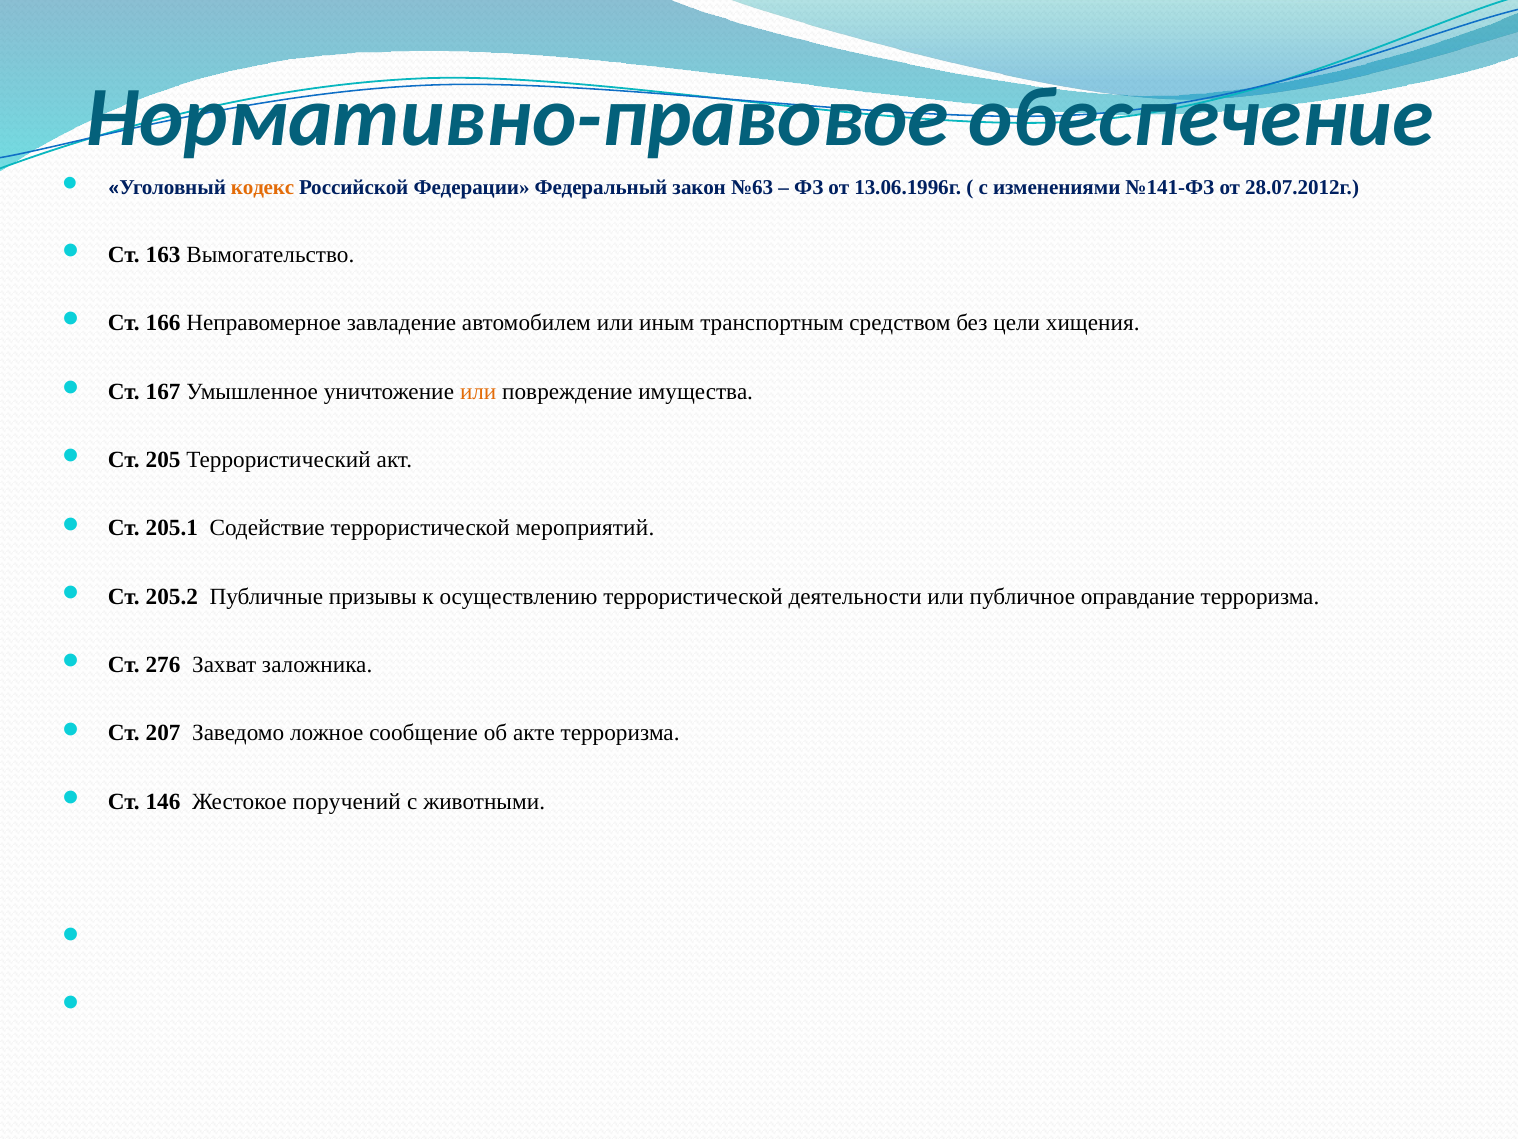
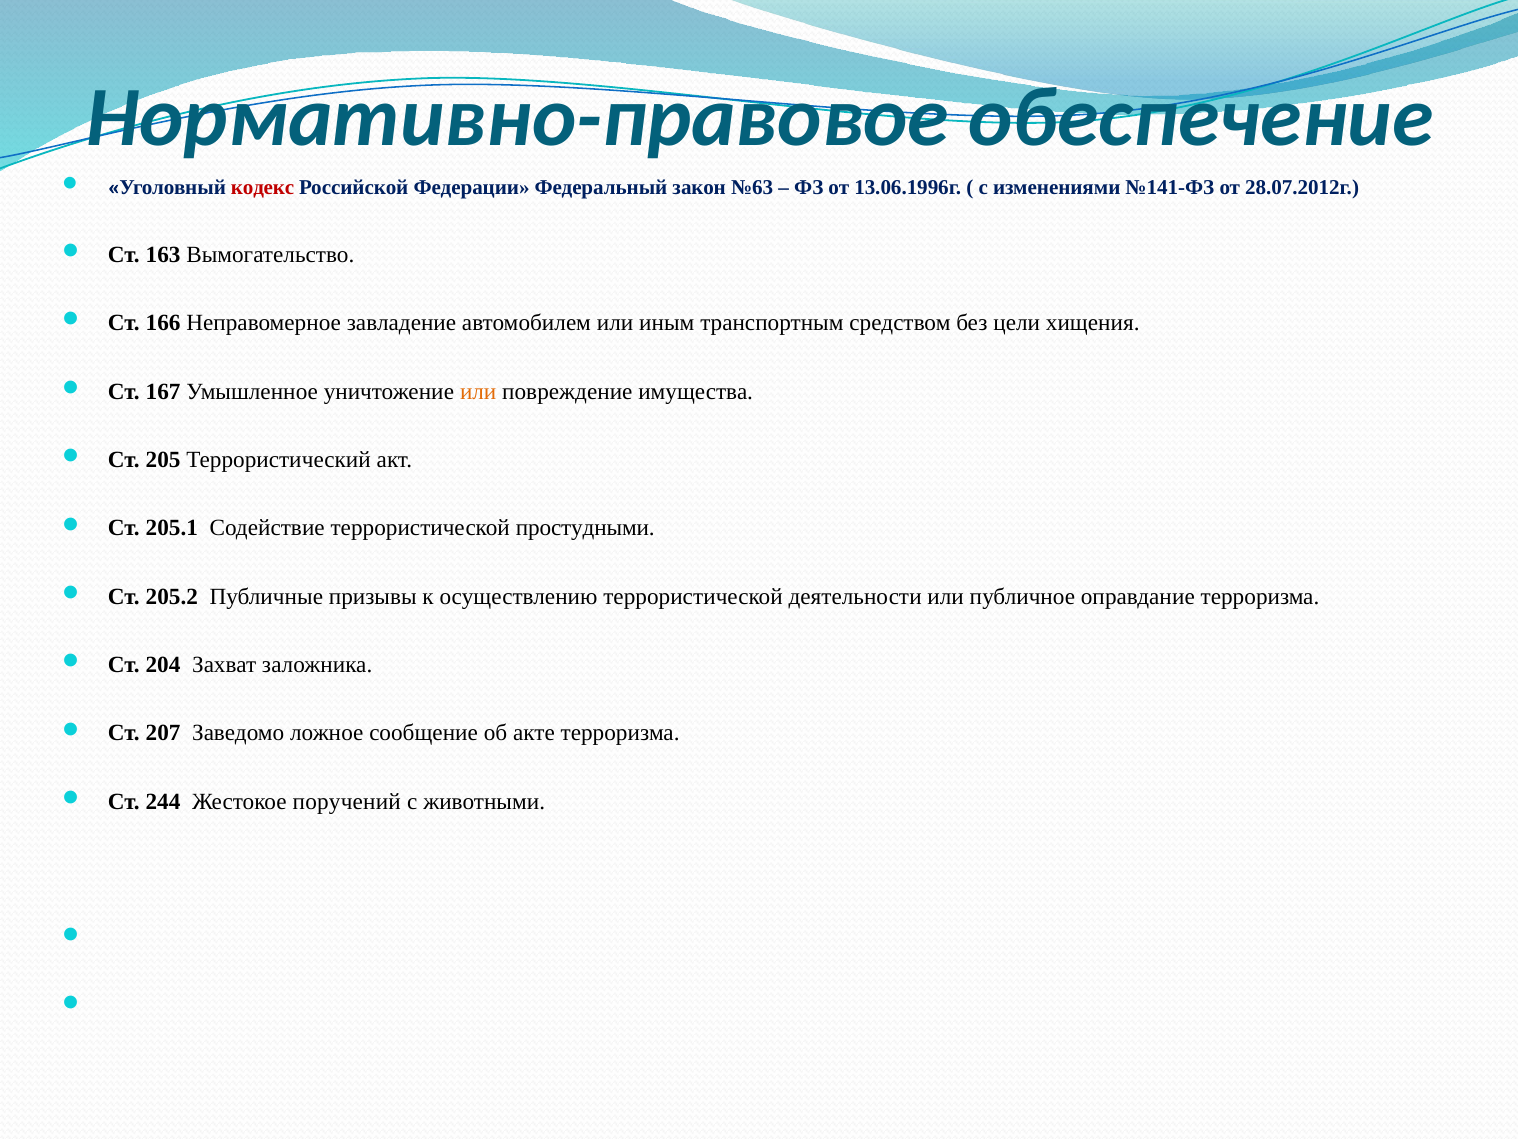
кодекс colour: orange -> red
мероприятий: мероприятий -> простудными
276: 276 -> 204
146: 146 -> 244
